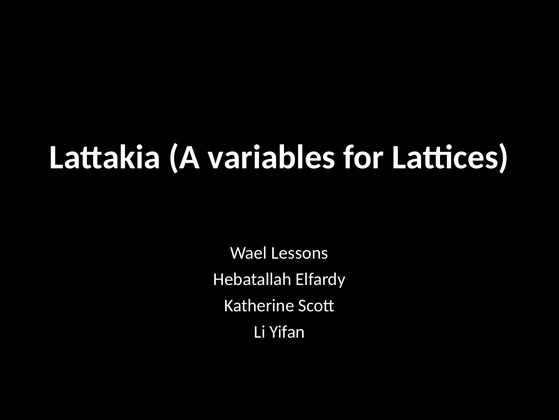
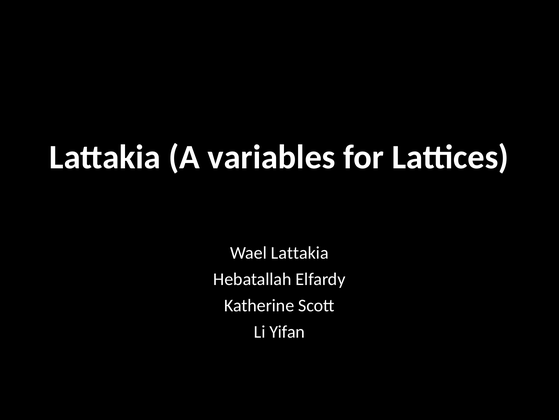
Wael Lessons: Lessons -> Lattakia
